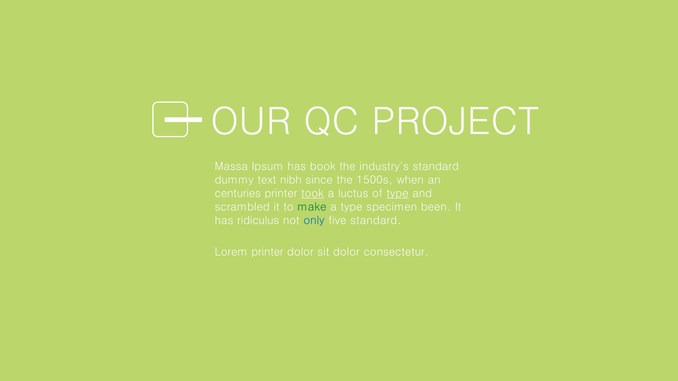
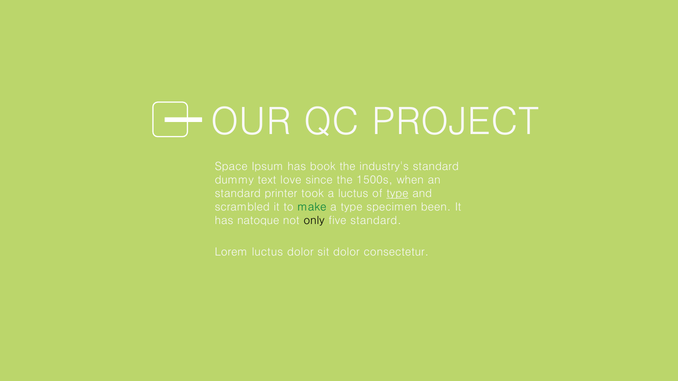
Massa: Massa -> Space
nibh: nibh -> love
centuries at (238, 194): centuries -> standard
took underline: present -> none
ridiculus: ridiculus -> natoque
only colour: blue -> black
Lorem printer: printer -> luctus
